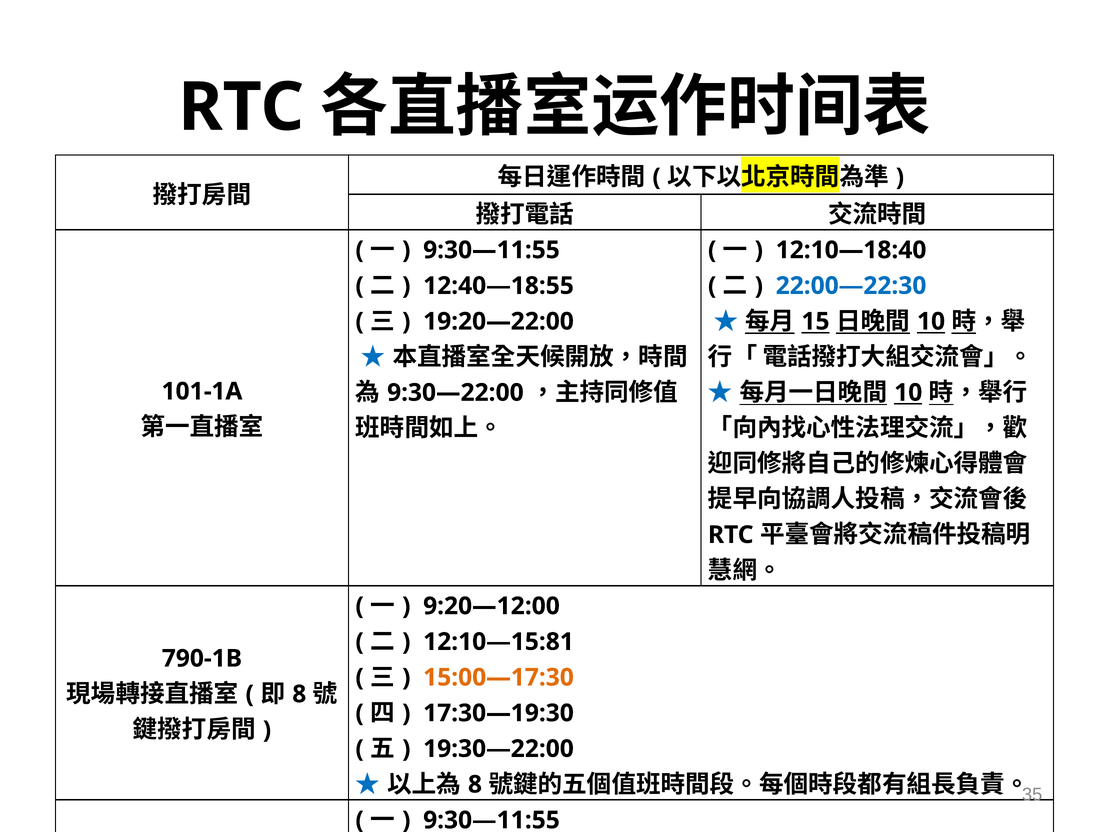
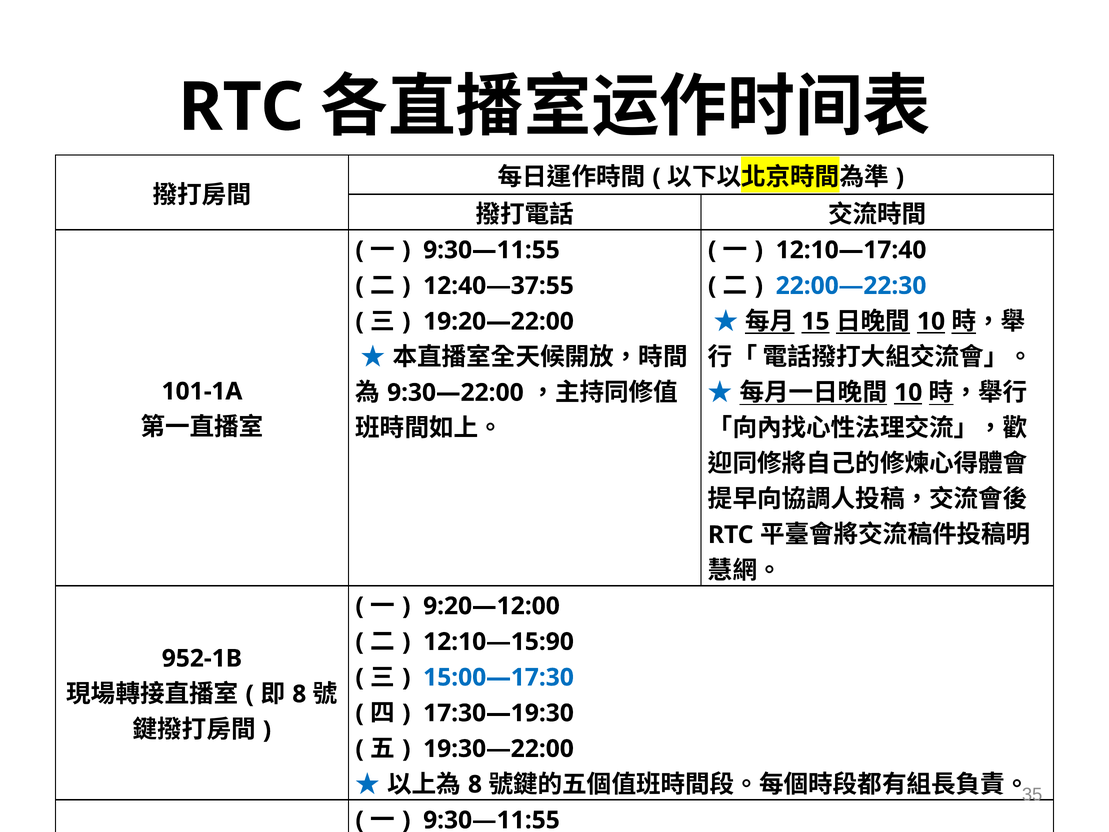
12:10—18:40: 12:10—18:40 -> 12:10—17:40
12:40—18:55: 12:40—18:55 -> 12:40—37:55
12:10—15:81: 12:10—15:81 -> 12:10—15:90
790-1B: 790-1B -> 952-1B
15:00—17:30 colour: orange -> blue
